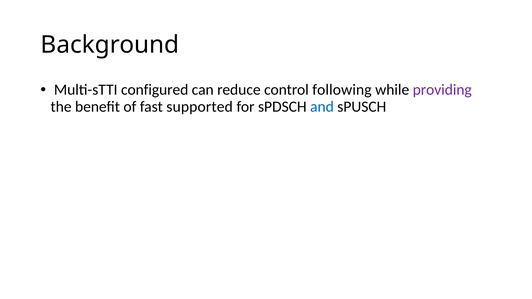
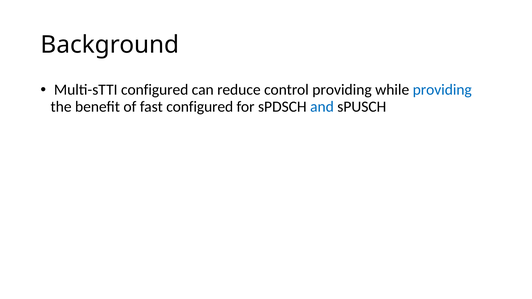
control following: following -> providing
providing at (442, 90) colour: purple -> blue
fast supported: supported -> configured
